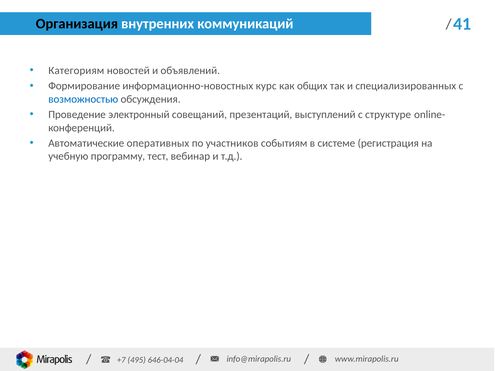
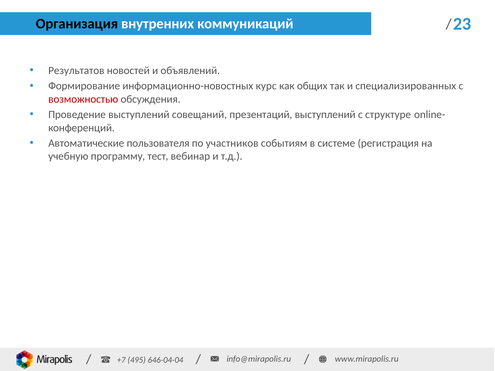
41: 41 -> 23
Категориям: Категориям -> Результатов
возможностью colour: blue -> red
Проведение электронный: электронный -> выступлений
оперативных: оперативных -> пользователя
